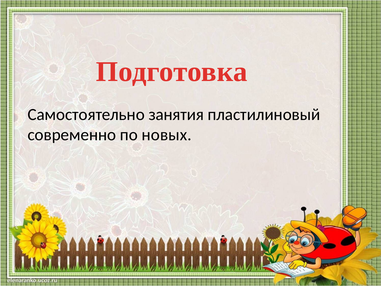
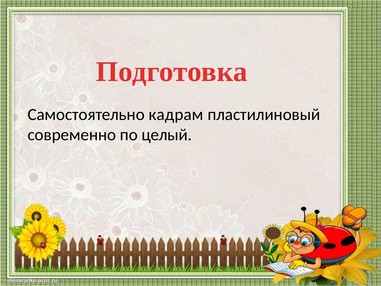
занятия: занятия -> кадрам
новых: новых -> целый
